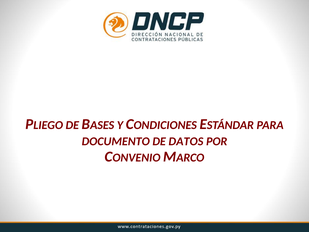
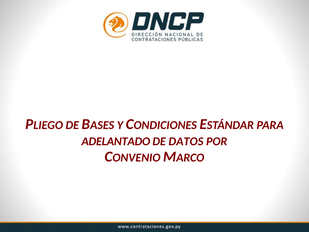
DOCUMENTO: DOCUMENTO -> ADELANTADO
